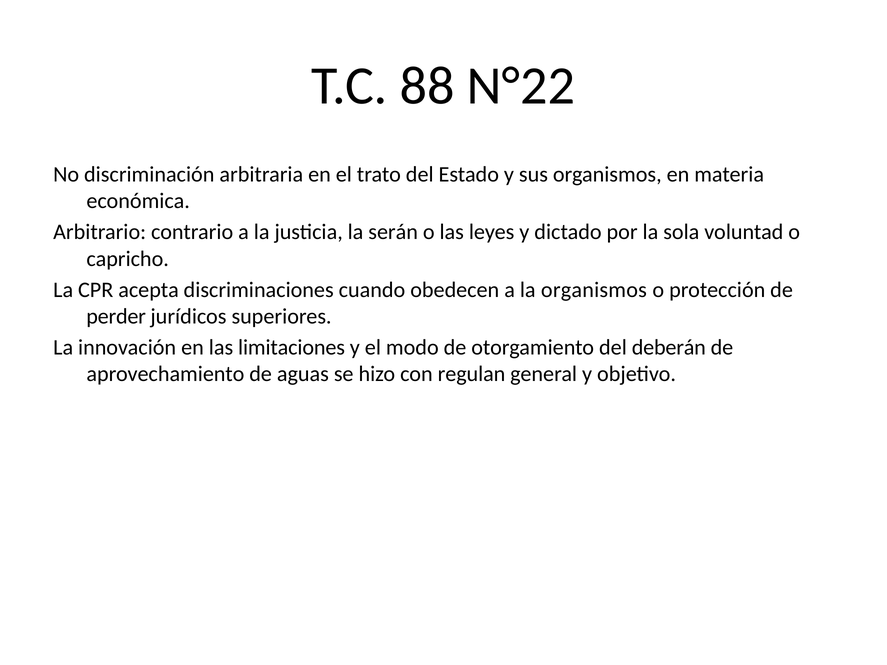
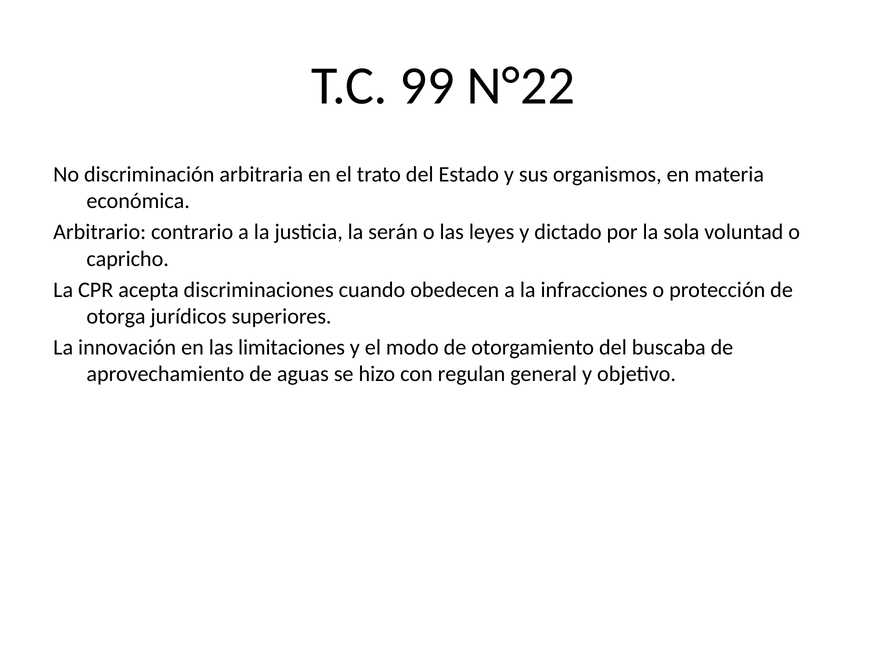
88: 88 -> 99
la organismos: organismos -> infracciones
perder: perder -> otorga
deberán: deberán -> buscaba
